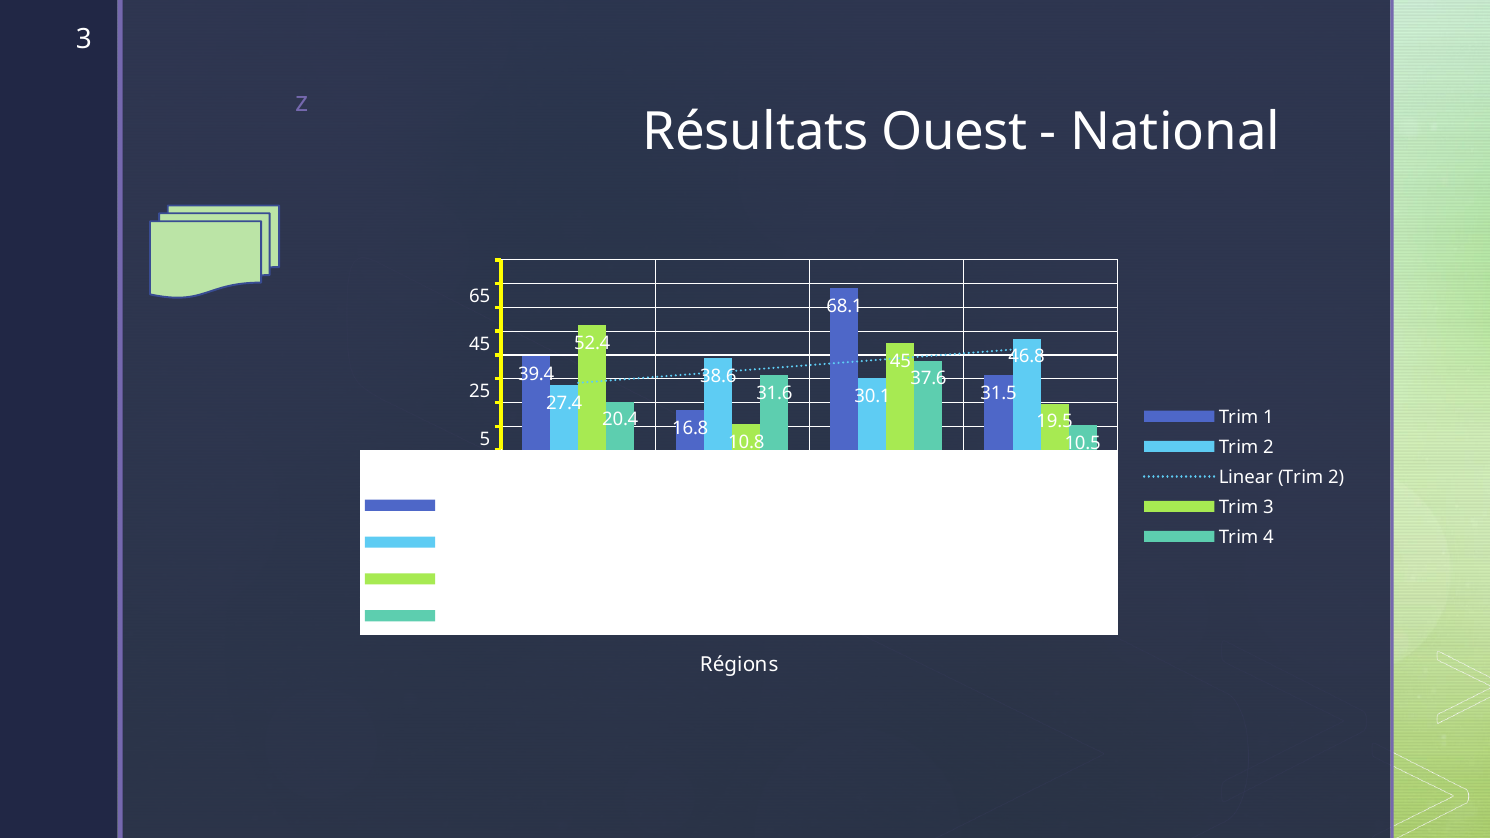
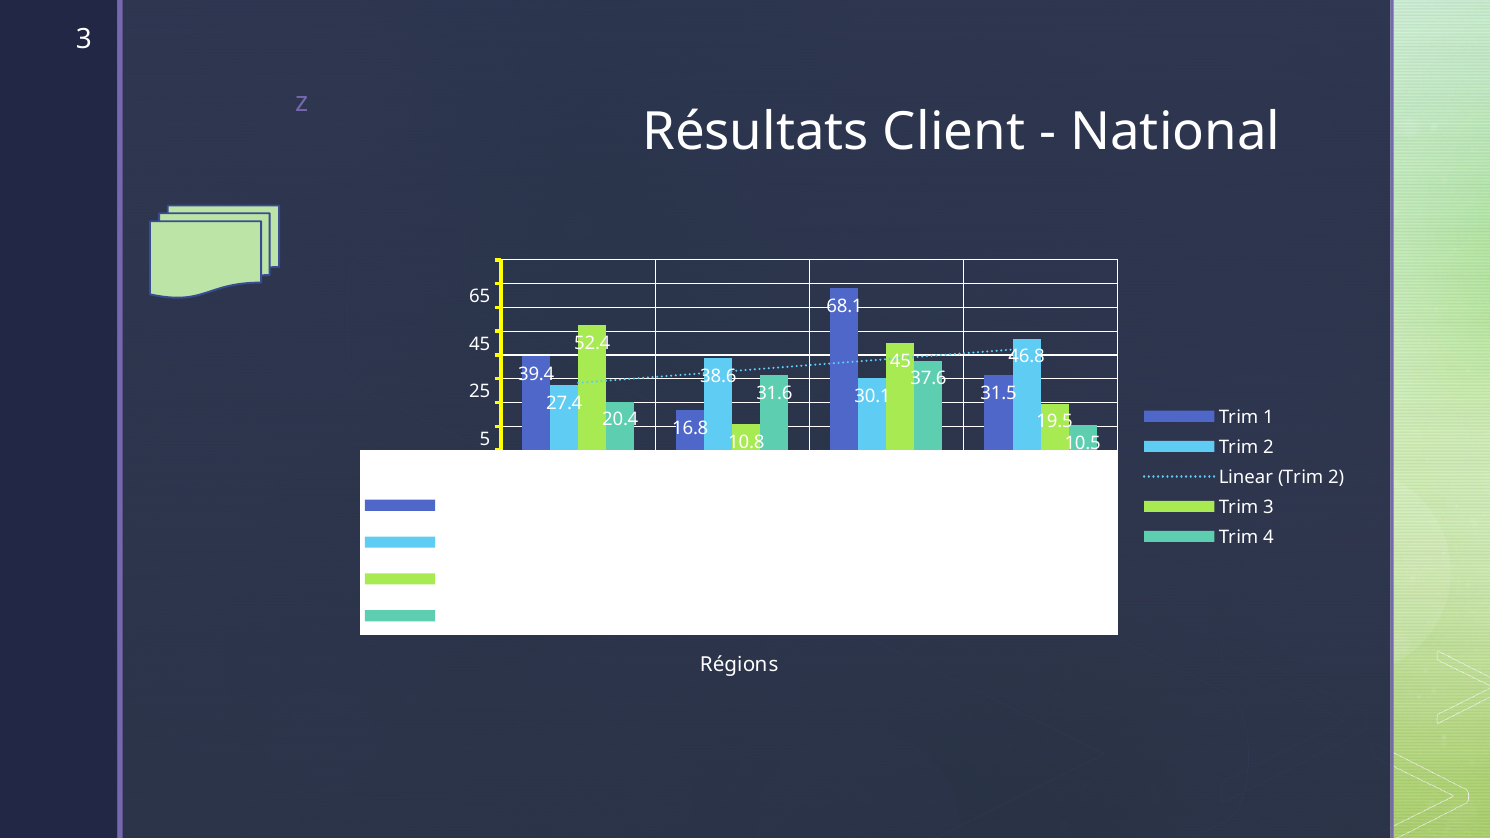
Résultats Ouest: Ouest -> Client
